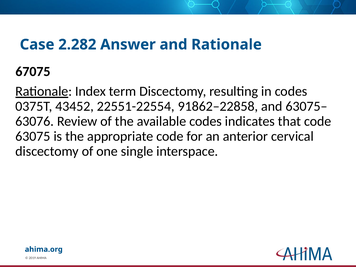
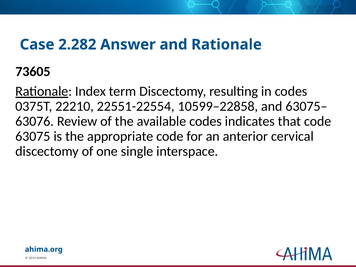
67075: 67075 -> 73605
43452: 43452 -> 22210
91862–22858: 91862–22858 -> 10599–22858
